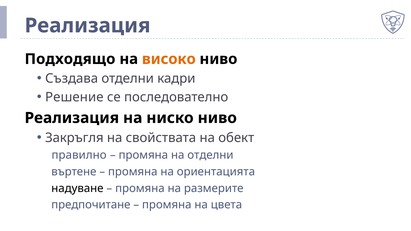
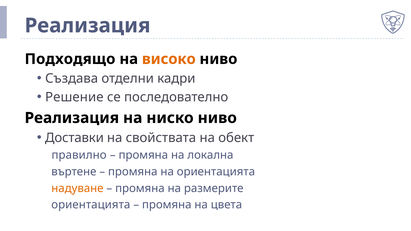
Закръгля: Закръгля -> Доставки
на отделни: отделни -> локална
надуване colour: black -> orange
предпочитане at (91, 205): предпочитане -> ориентацията
